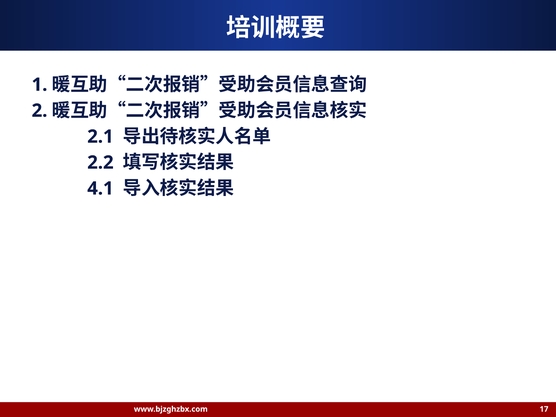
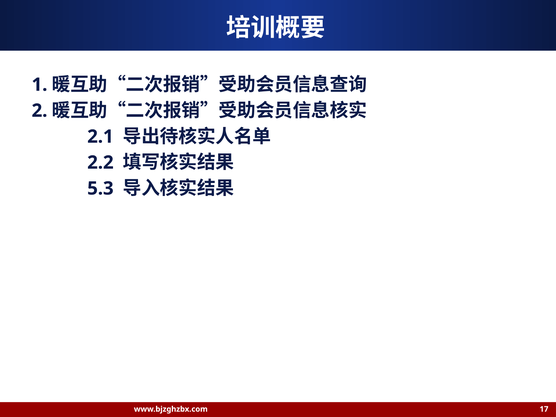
4.1: 4.1 -> 5.3
